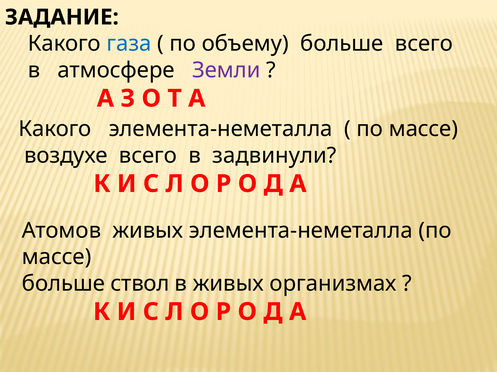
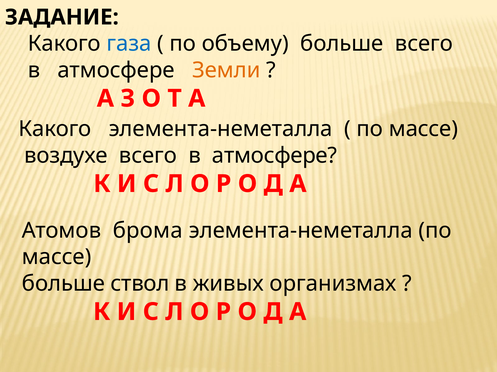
Земли colour: purple -> orange
задвинули at (274, 156): задвинули -> атмосфере
Атомов живых: живых -> брома
